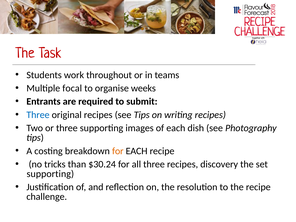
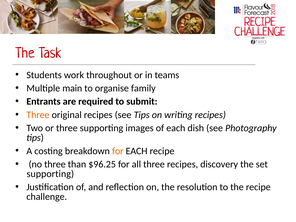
focal: focal -> main
weeks: weeks -> family
Three at (38, 115) colour: blue -> orange
no tricks: tricks -> three
$30.24: $30.24 -> $96.25
